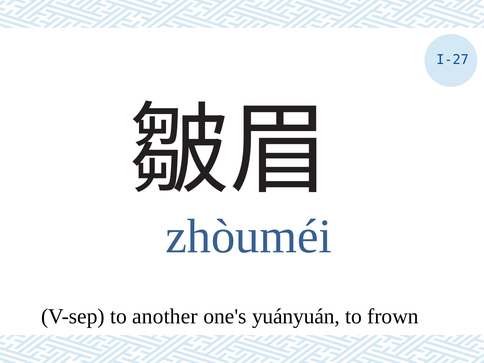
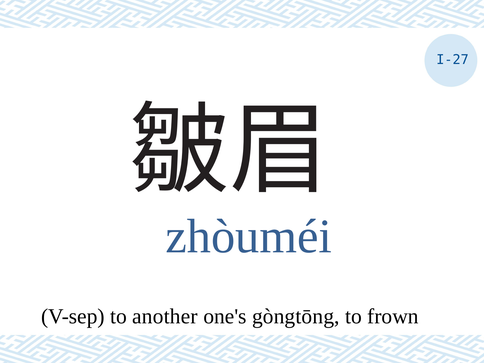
yuányuán: yuányuán -> gòngtōng
